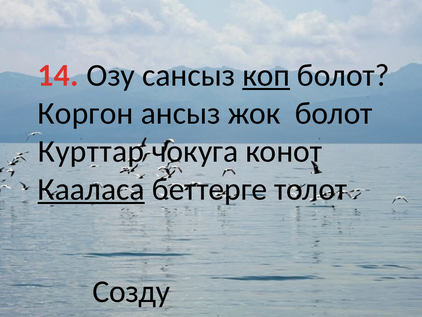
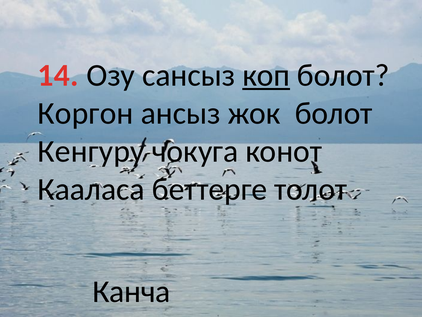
Курттар: Курттар -> Кенгуру
Кааласа underline: present -> none
Созду: Созду -> Канча
